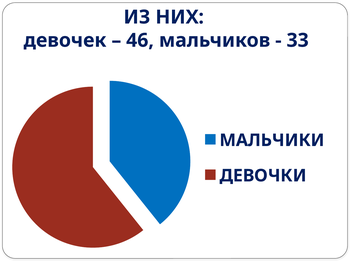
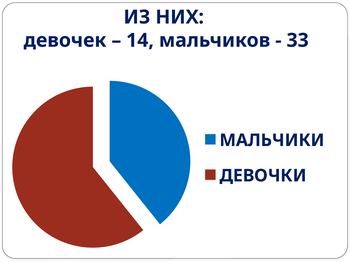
46: 46 -> 14
